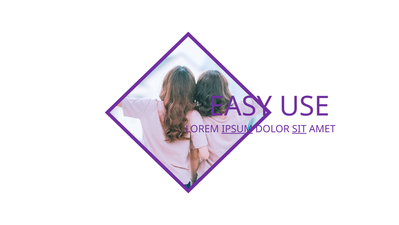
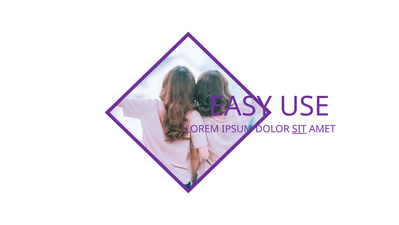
IPSUM underline: present -> none
